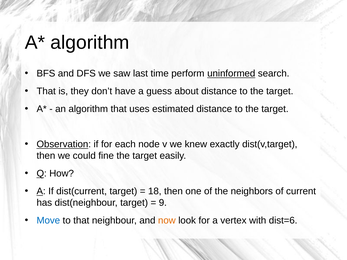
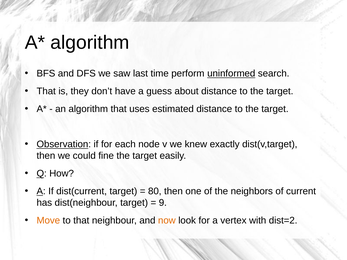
18: 18 -> 80
Move colour: blue -> orange
dist=6: dist=6 -> dist=2
